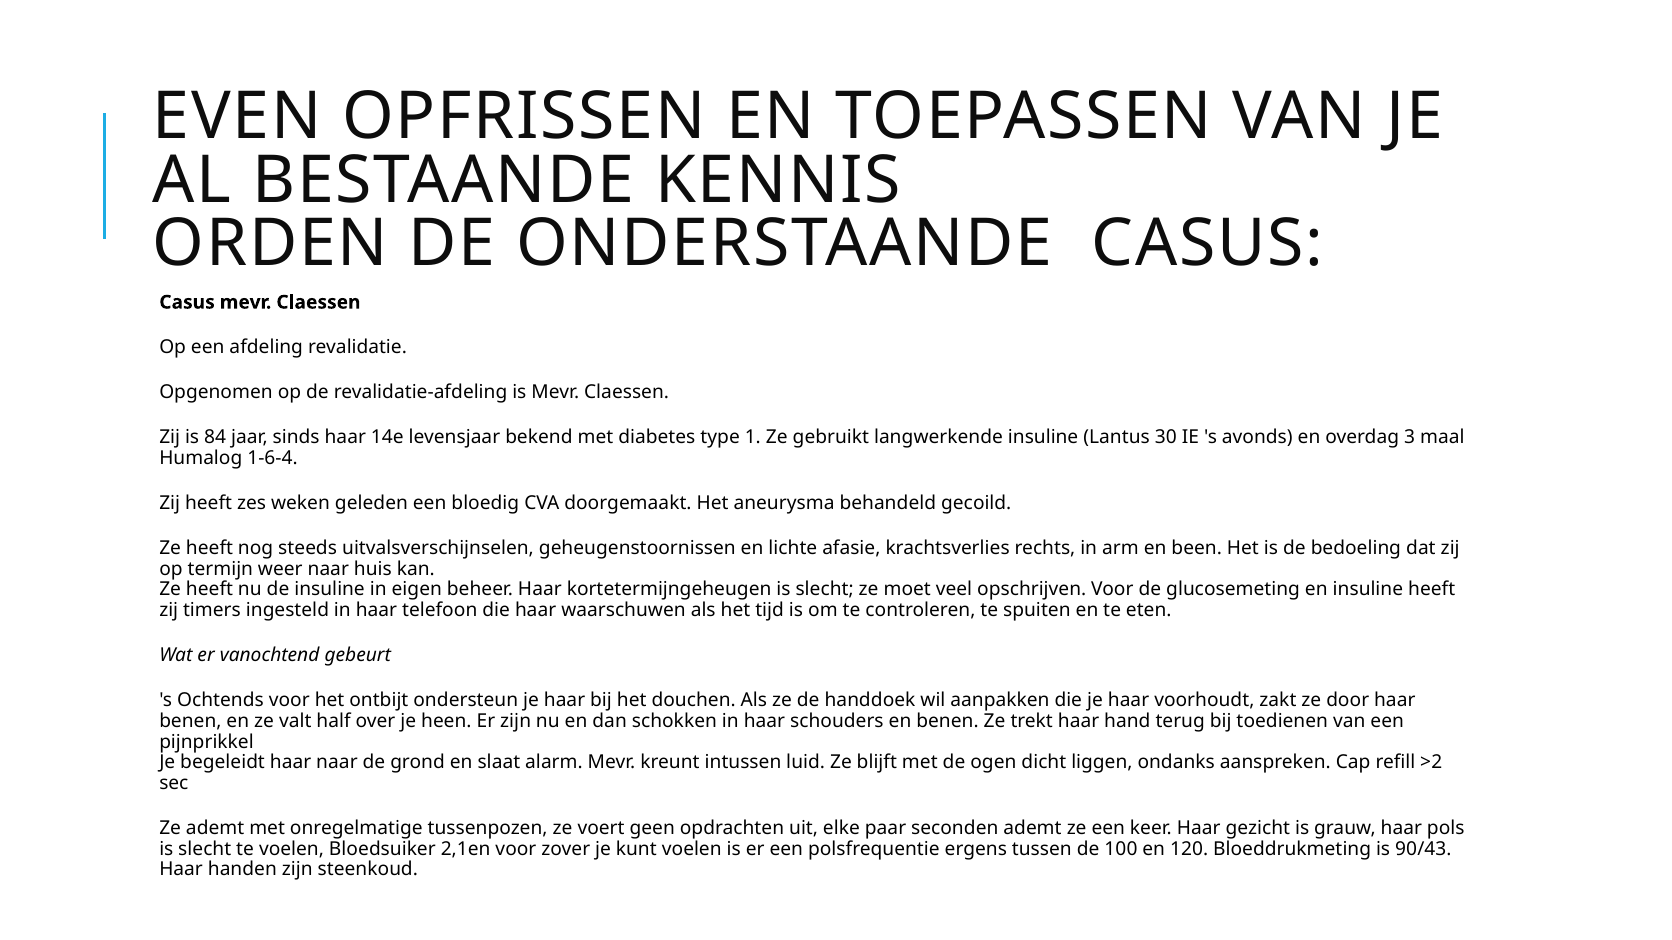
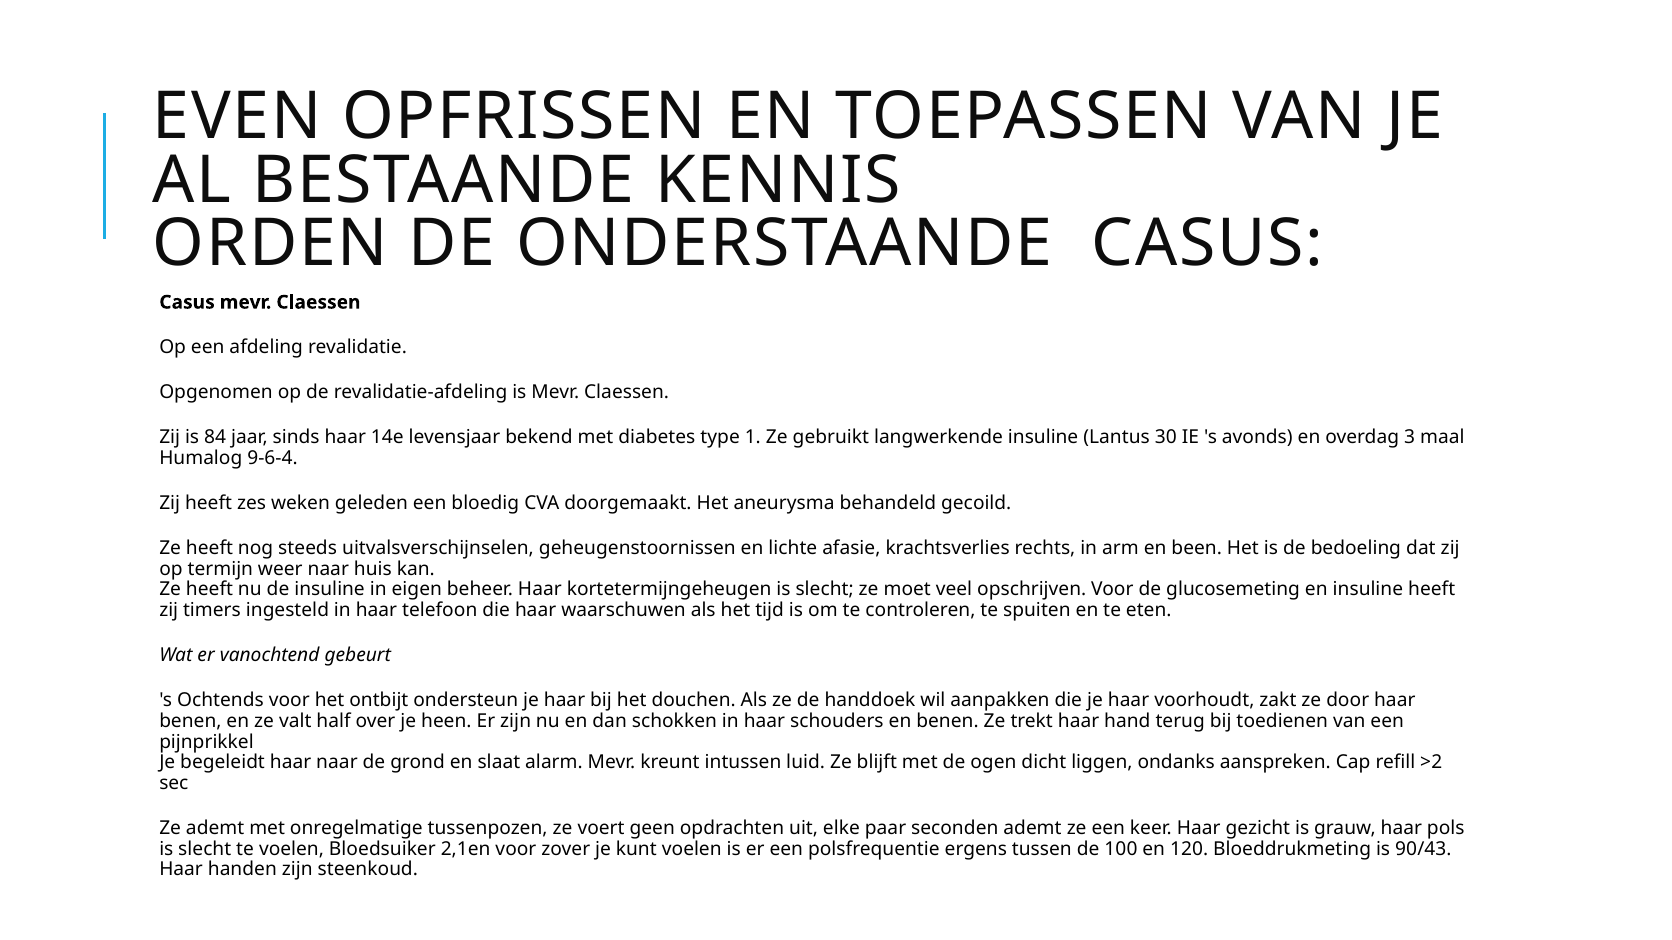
1-6-4: 1-6-4 -> 9-6-4
